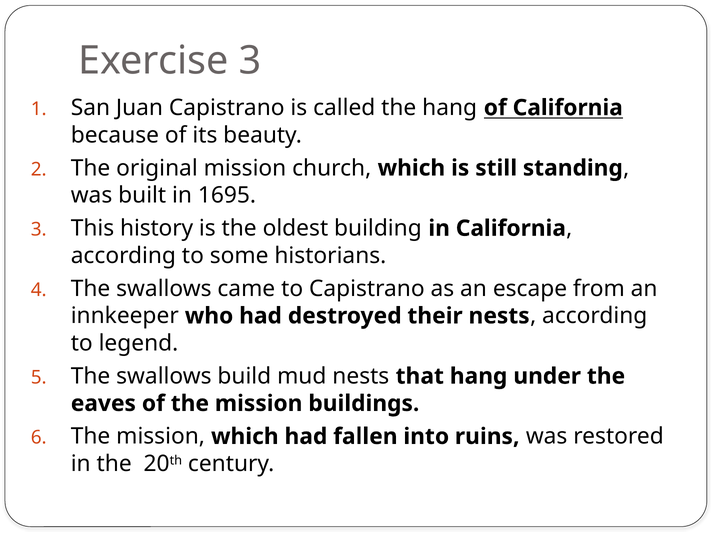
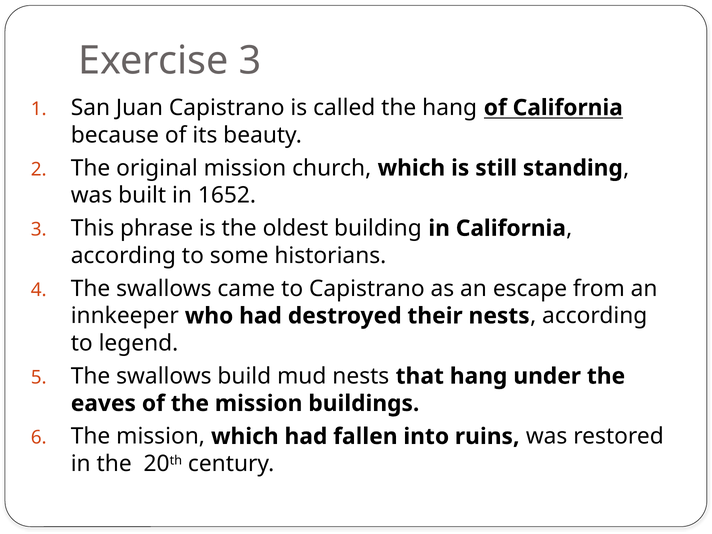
1695: 1695 -> 1652
history: history -> phrase
